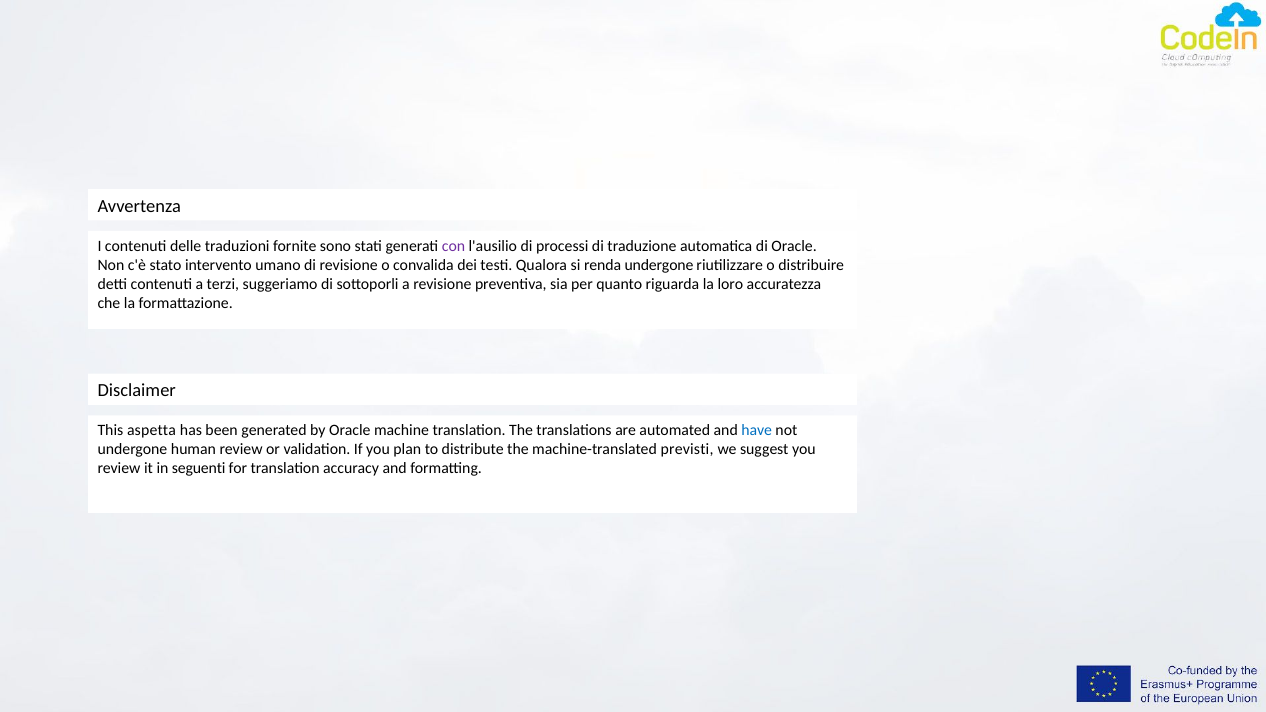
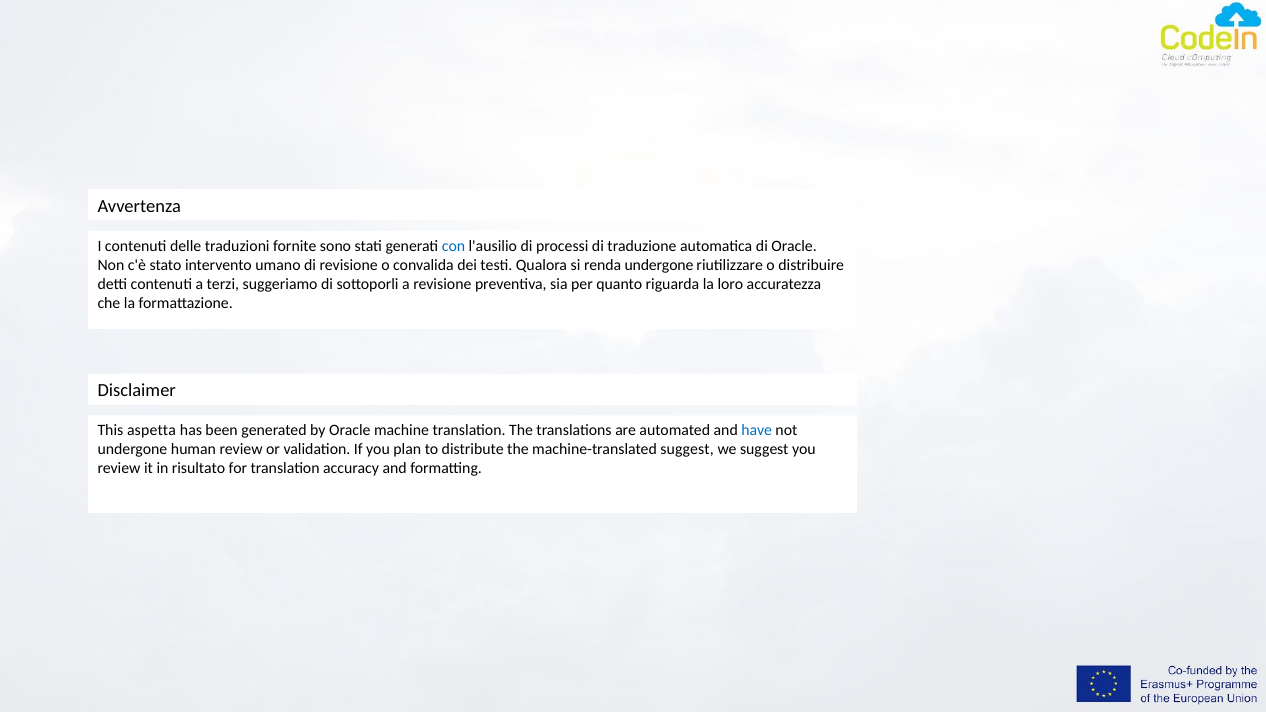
con colour: purple -> blue
machine-translated previsti: previsti -> suggest
seguenti: seguenti -> risultato
